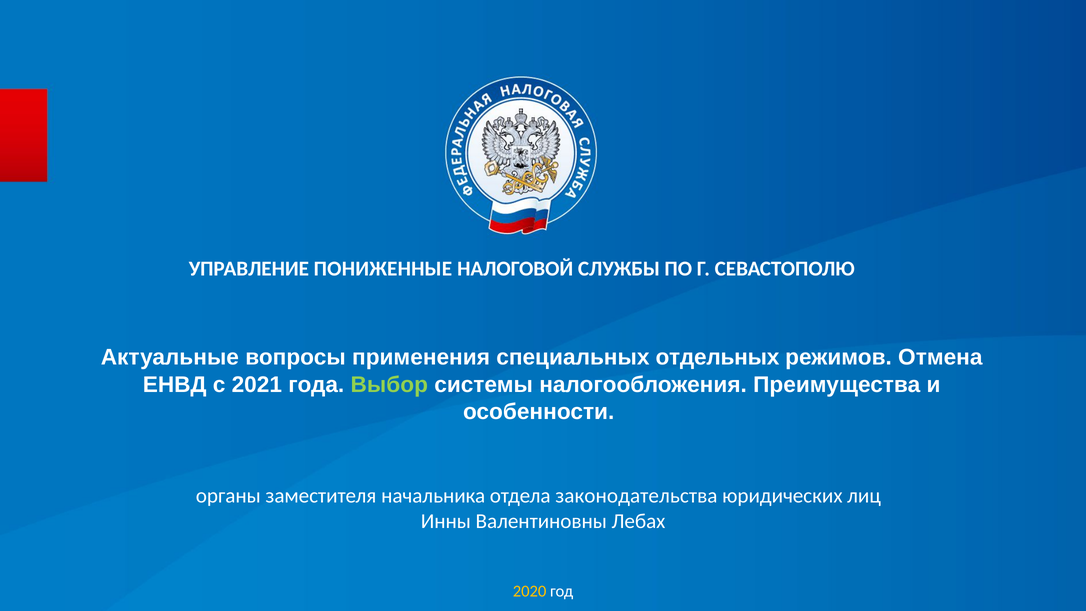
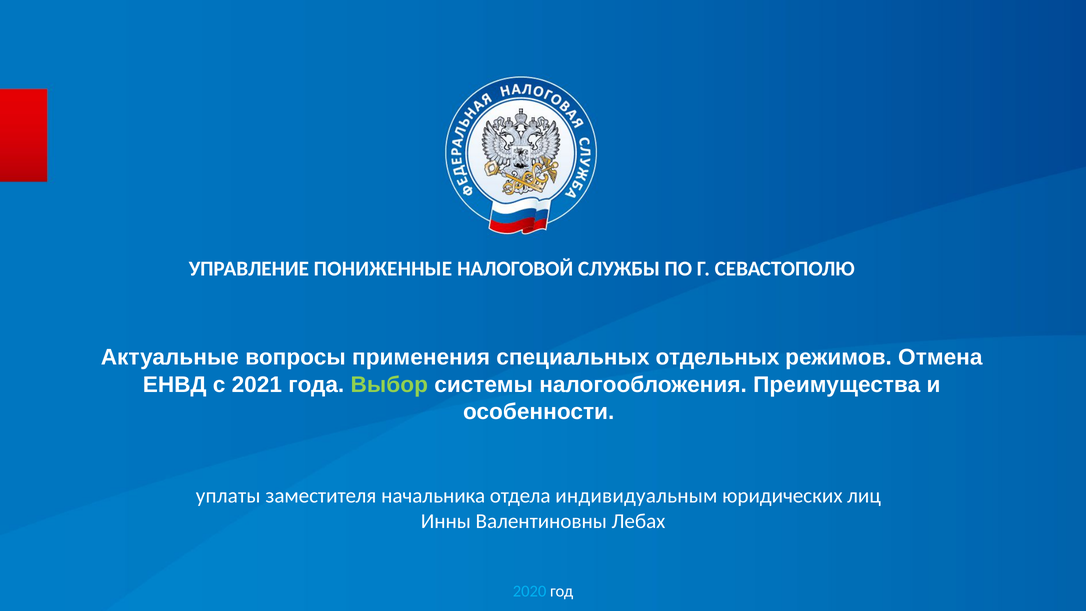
органы: органы -> уплаты
законодательства: законодательства -> индивидуальным
2020 colour: yellow -> light blue
